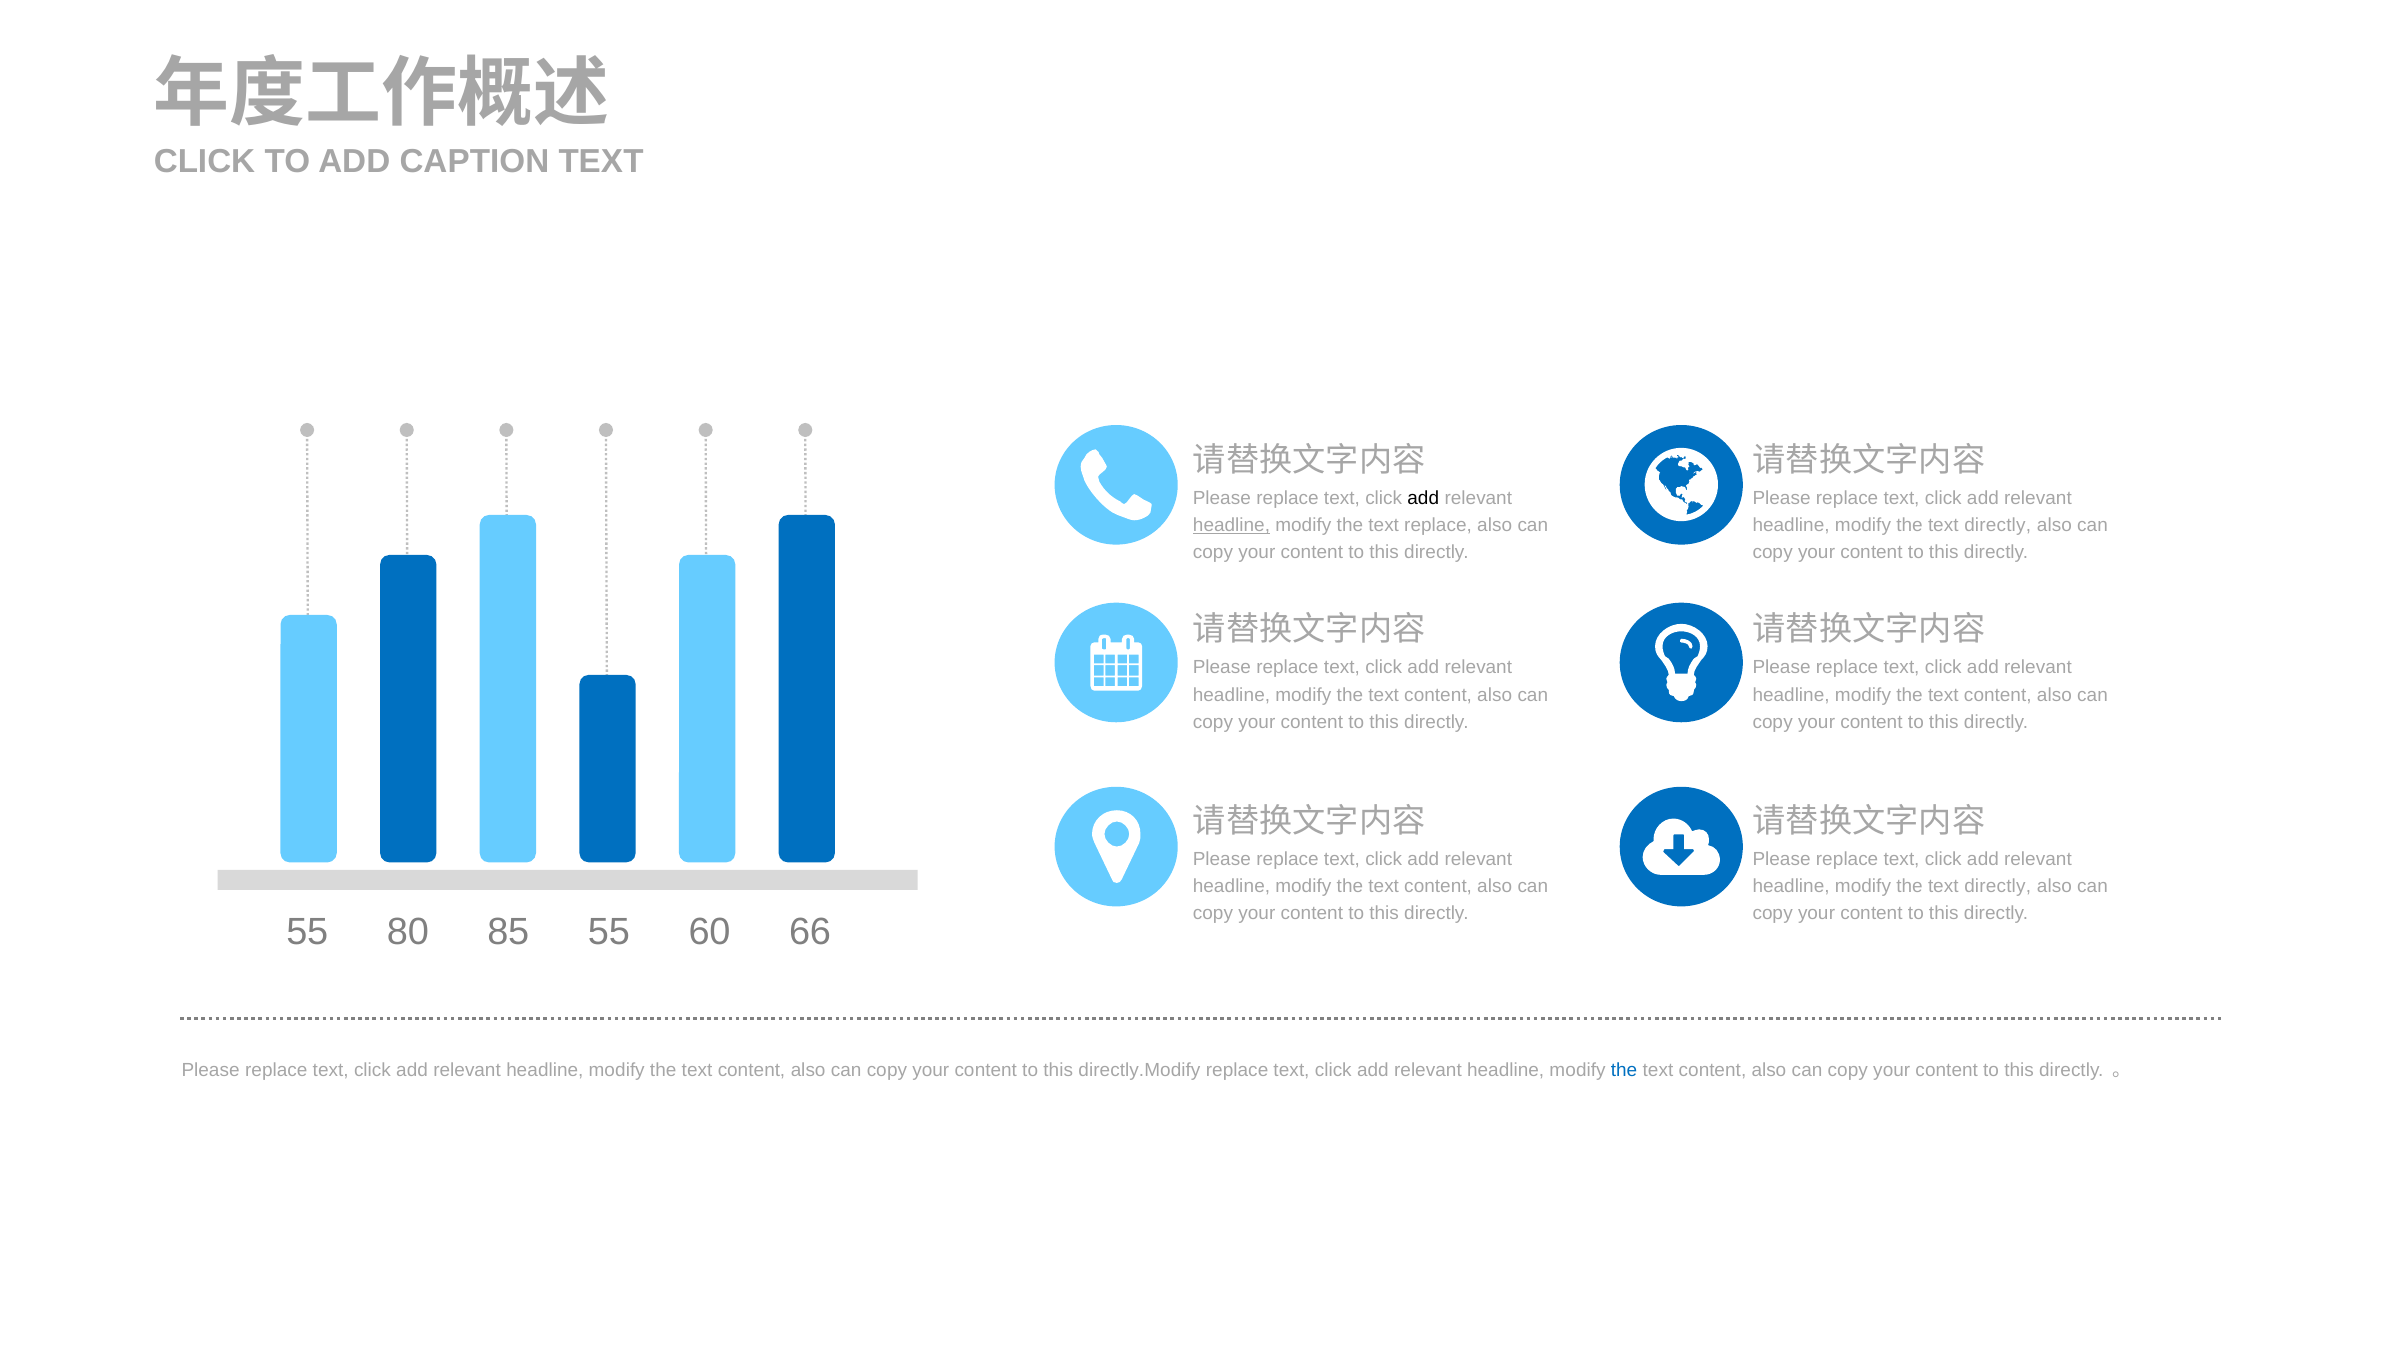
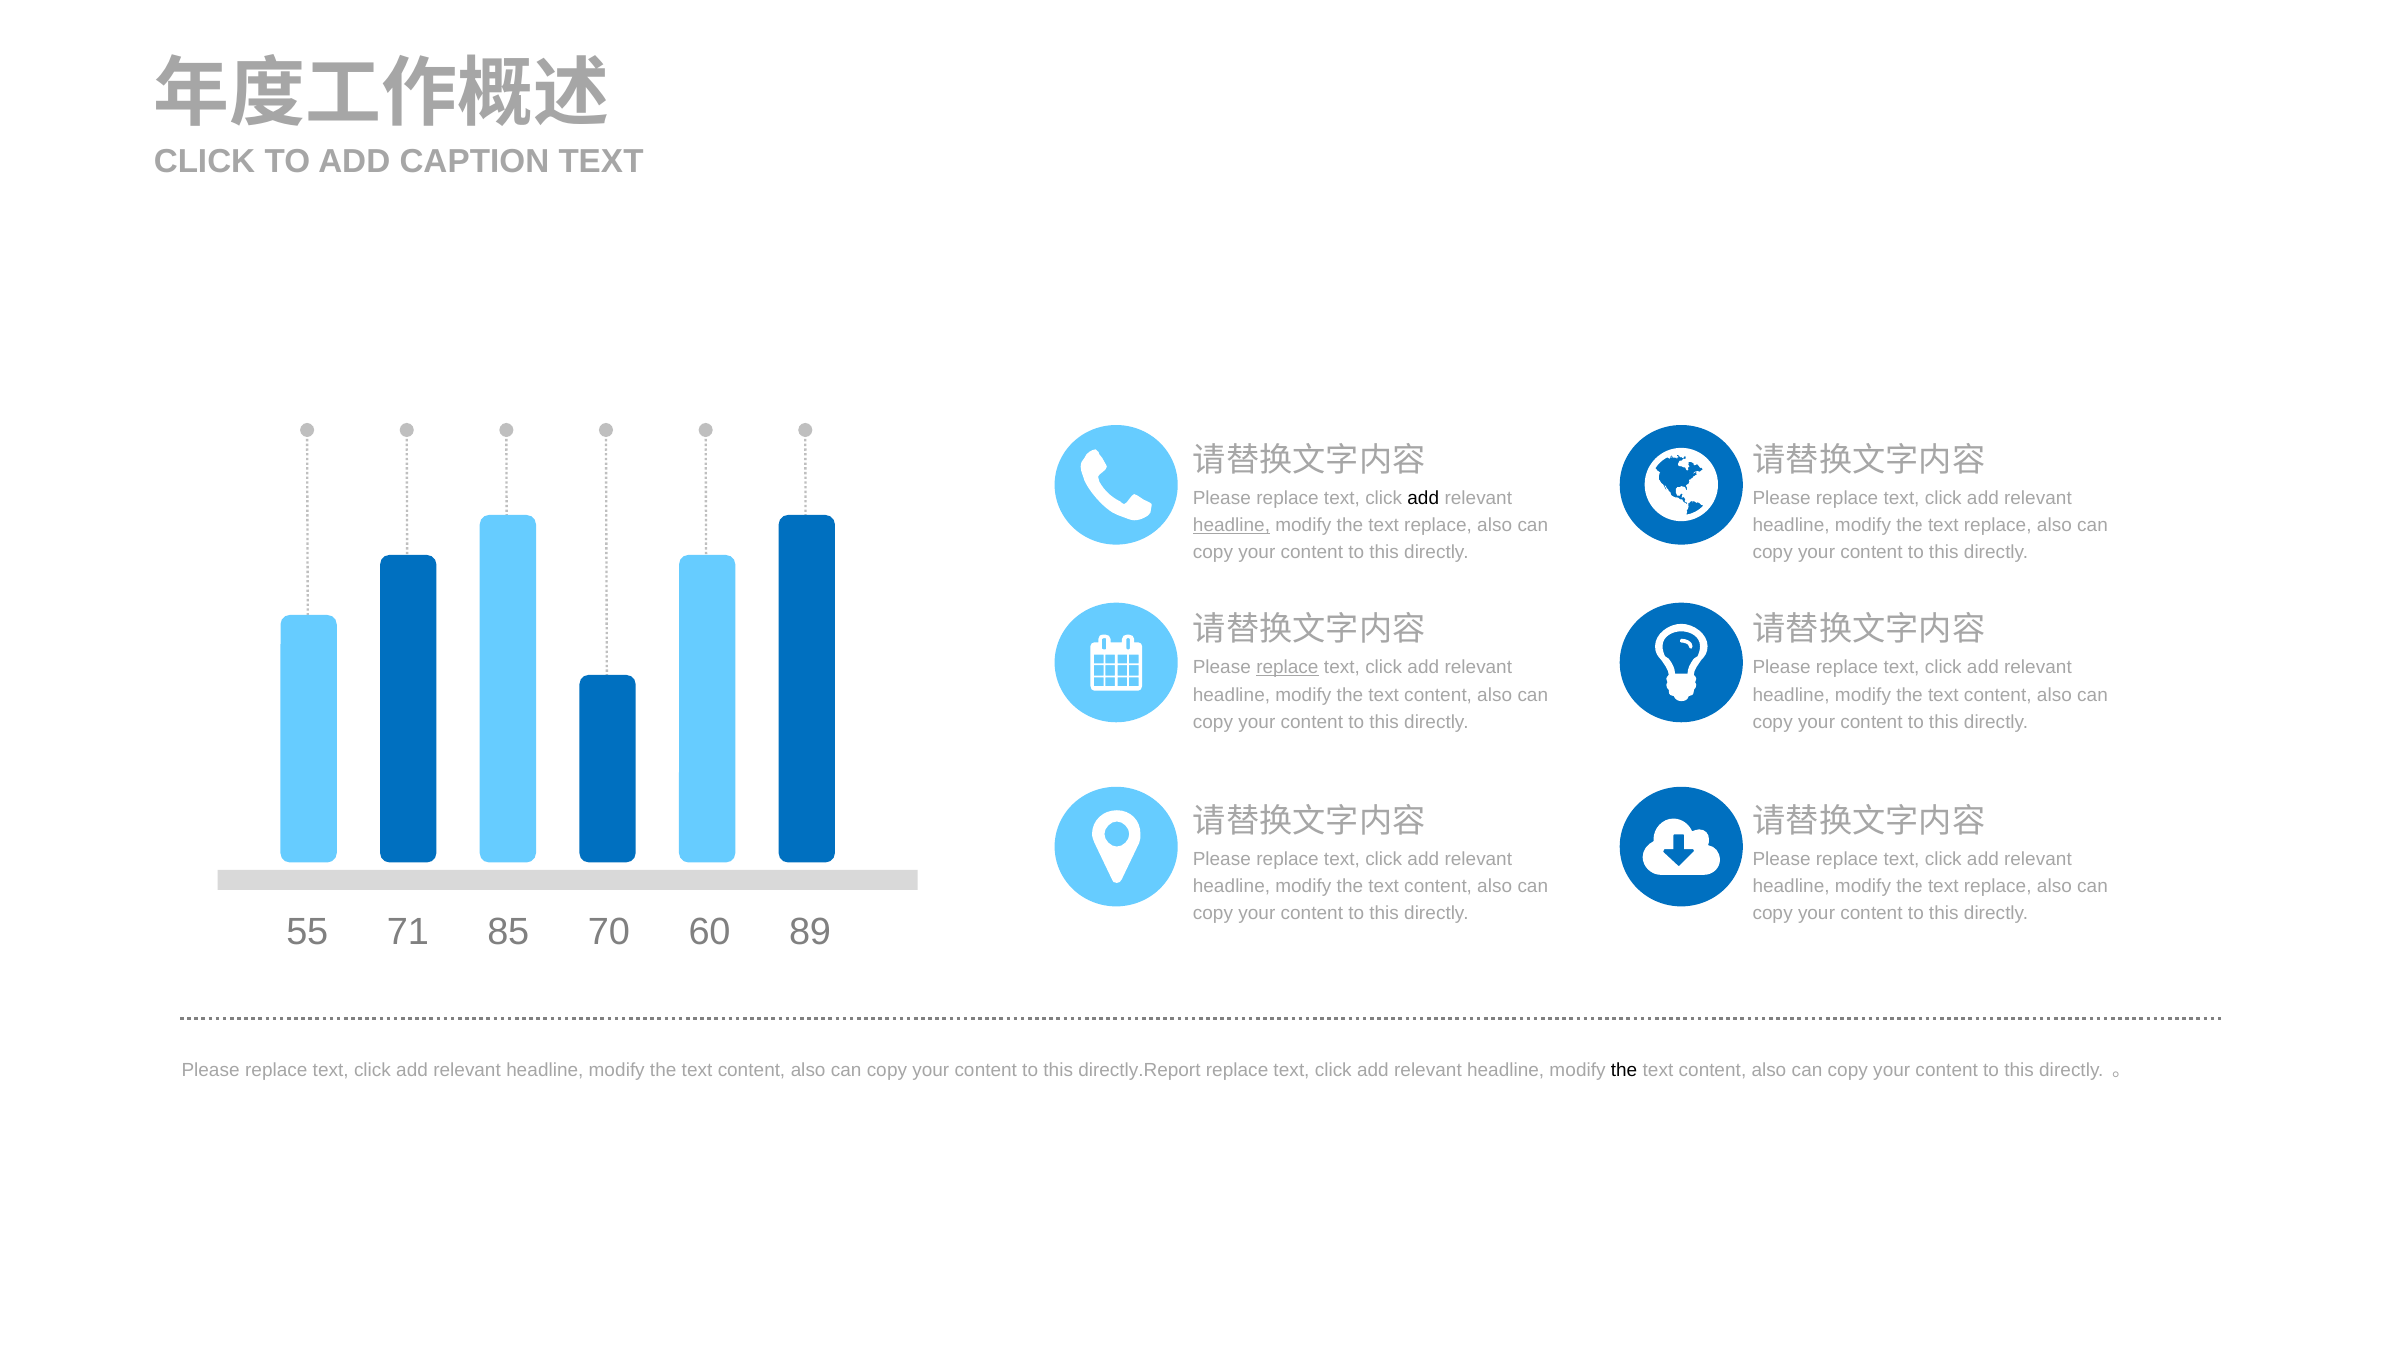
directly at (1998, 526): directly -> replace
replace at (1287, 668) underline: none -> present
directly at (1998, 887): directly -> replace
80: 80 -> 71
85 55: 55 -> 70
66: 66 -> 89
directly.Modify: directly.Modify -> directly.Report
the at (1624, 1071) colour: blue -> black
